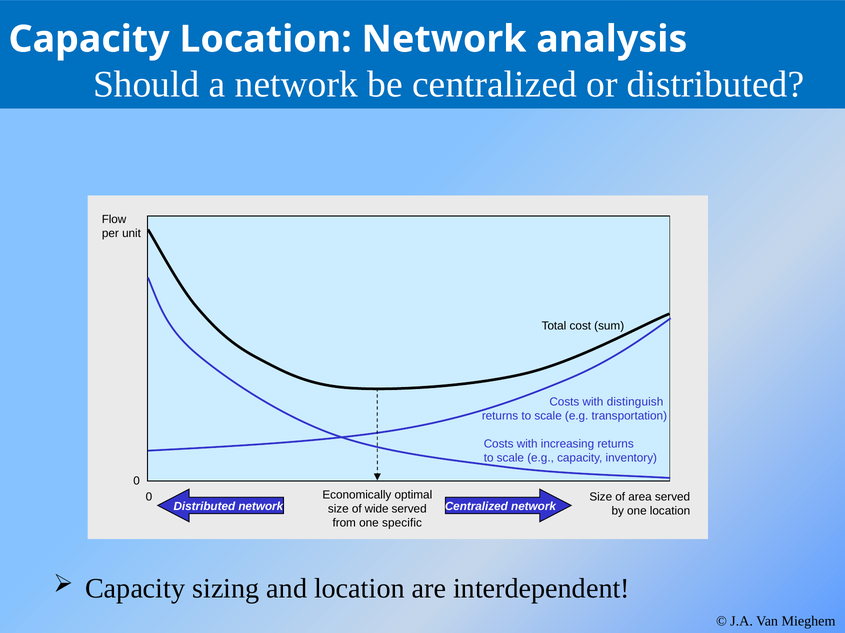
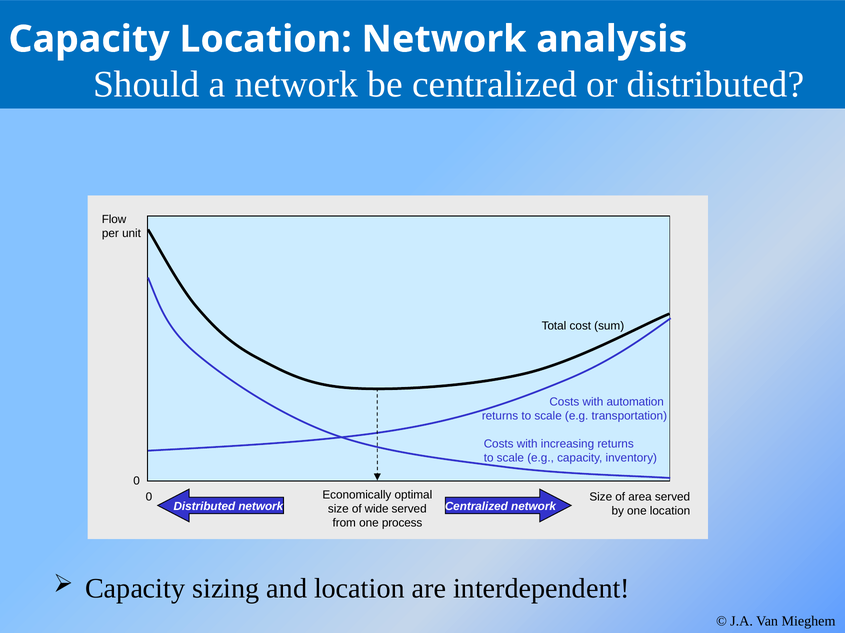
distinguish: distinguish -> automation
specific: specific -> process
